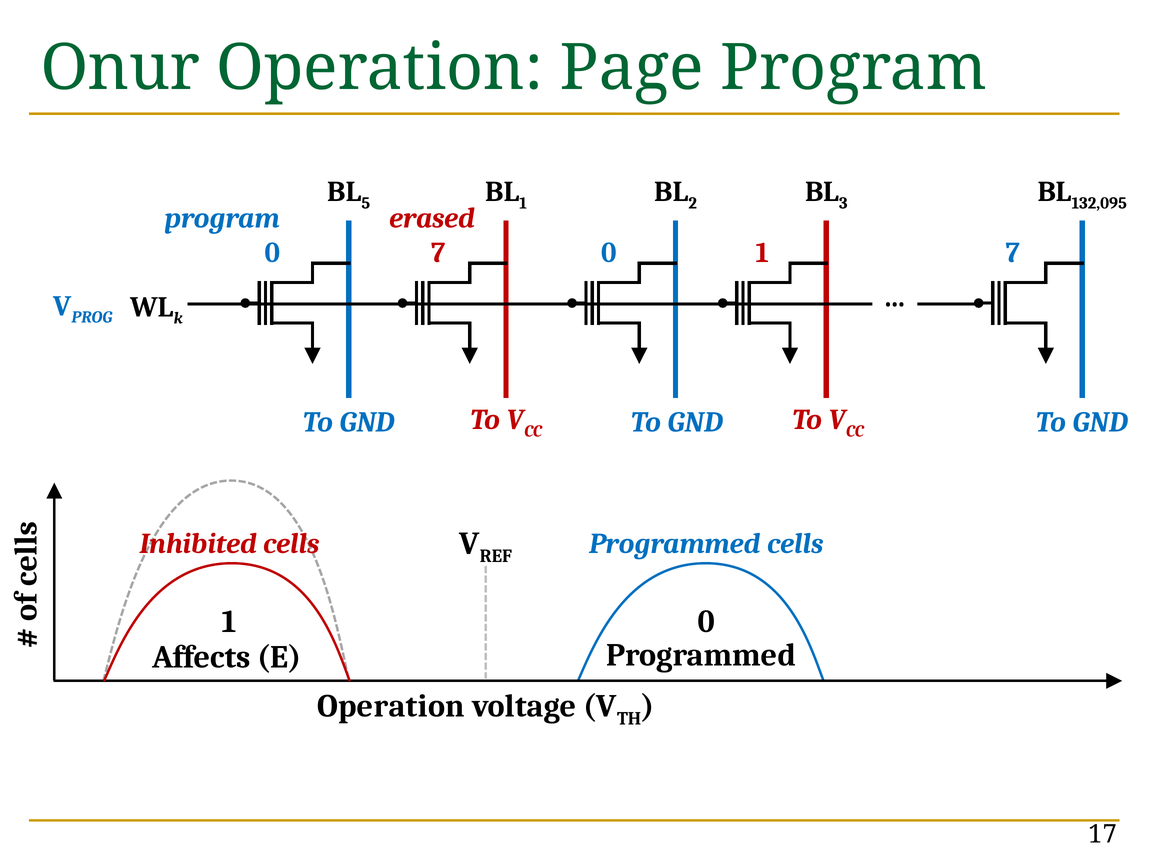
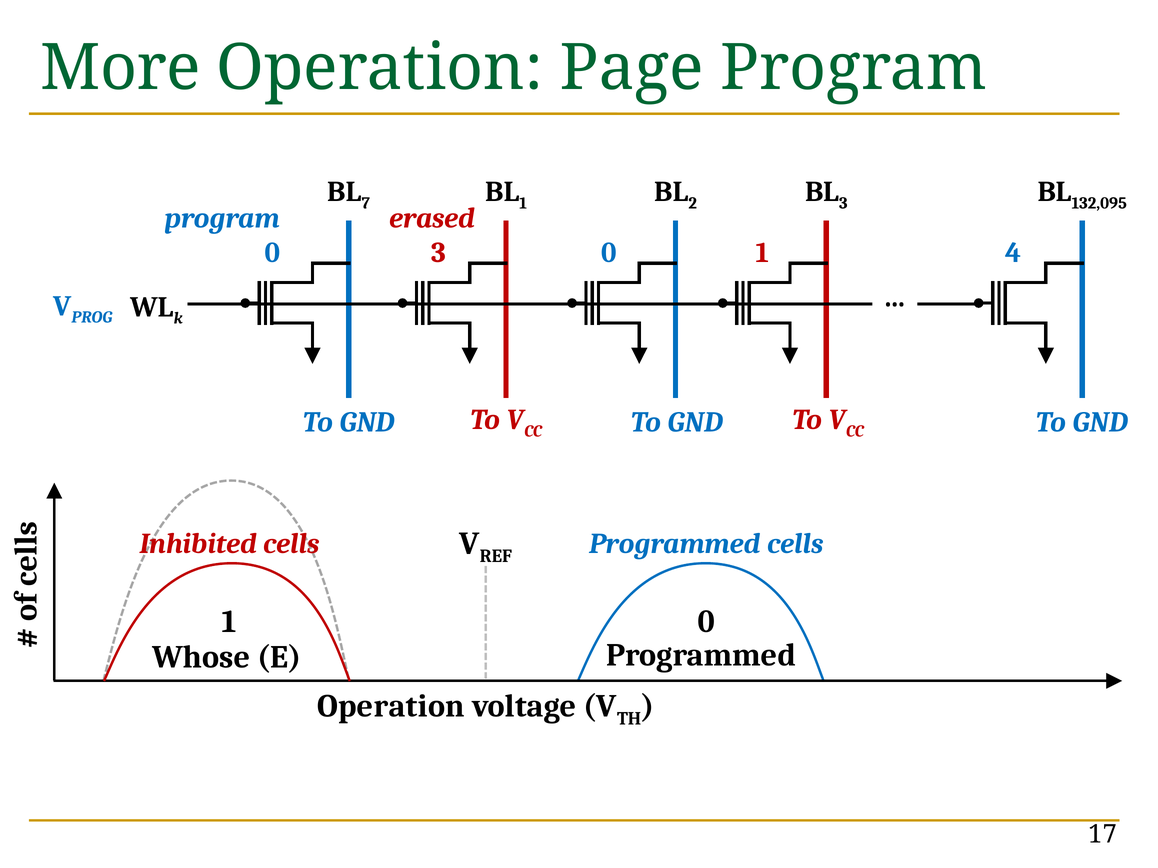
Onur: Onur -> More
5: 5 -> 7
0 7: 7 -> 3
1 7: 7 -> 4
Affects: Affects -> Whose
